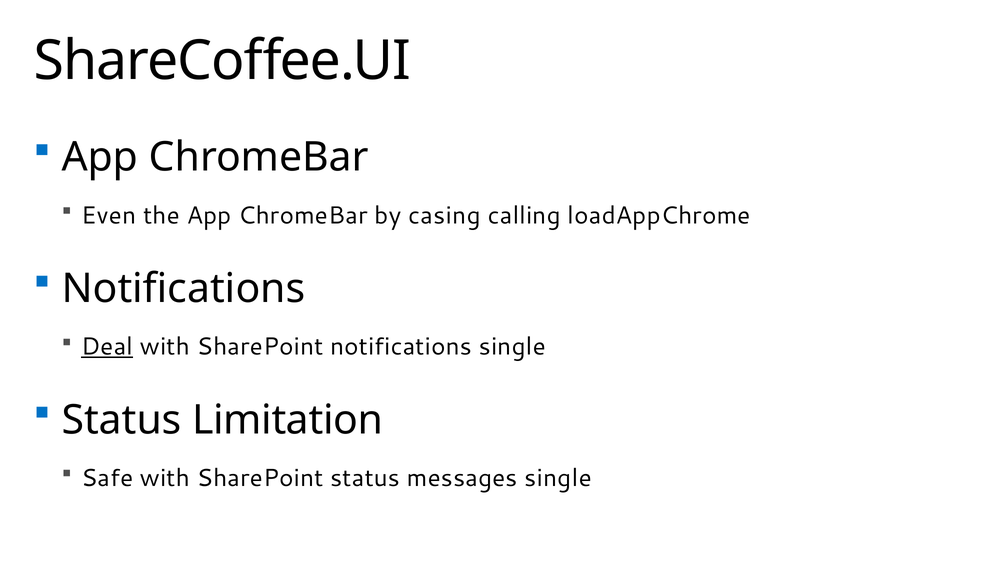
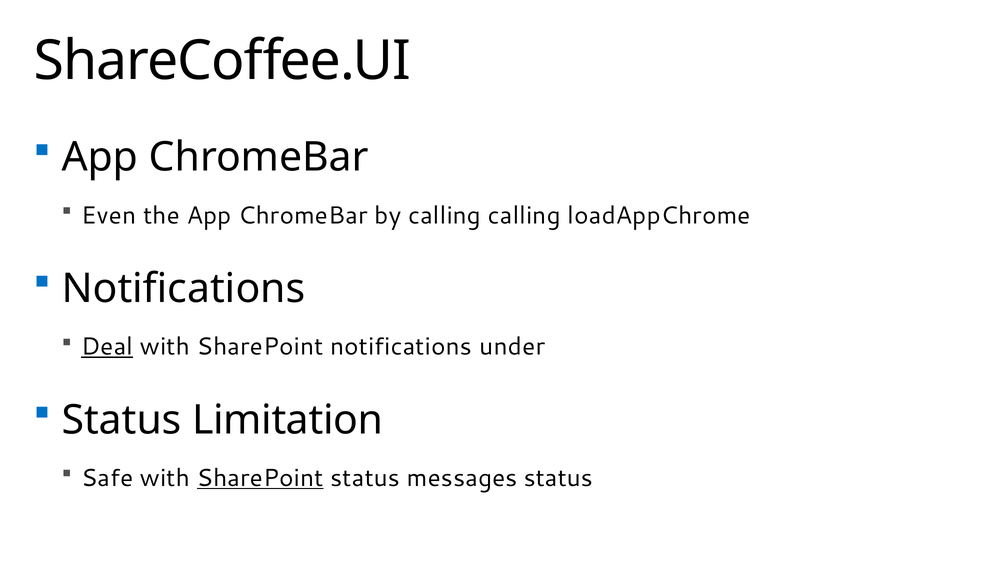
by casing: casing -> calling
notifications single: single -> under
SharePoint at (260, 478) underline: none -> present
messages single: single -> status
